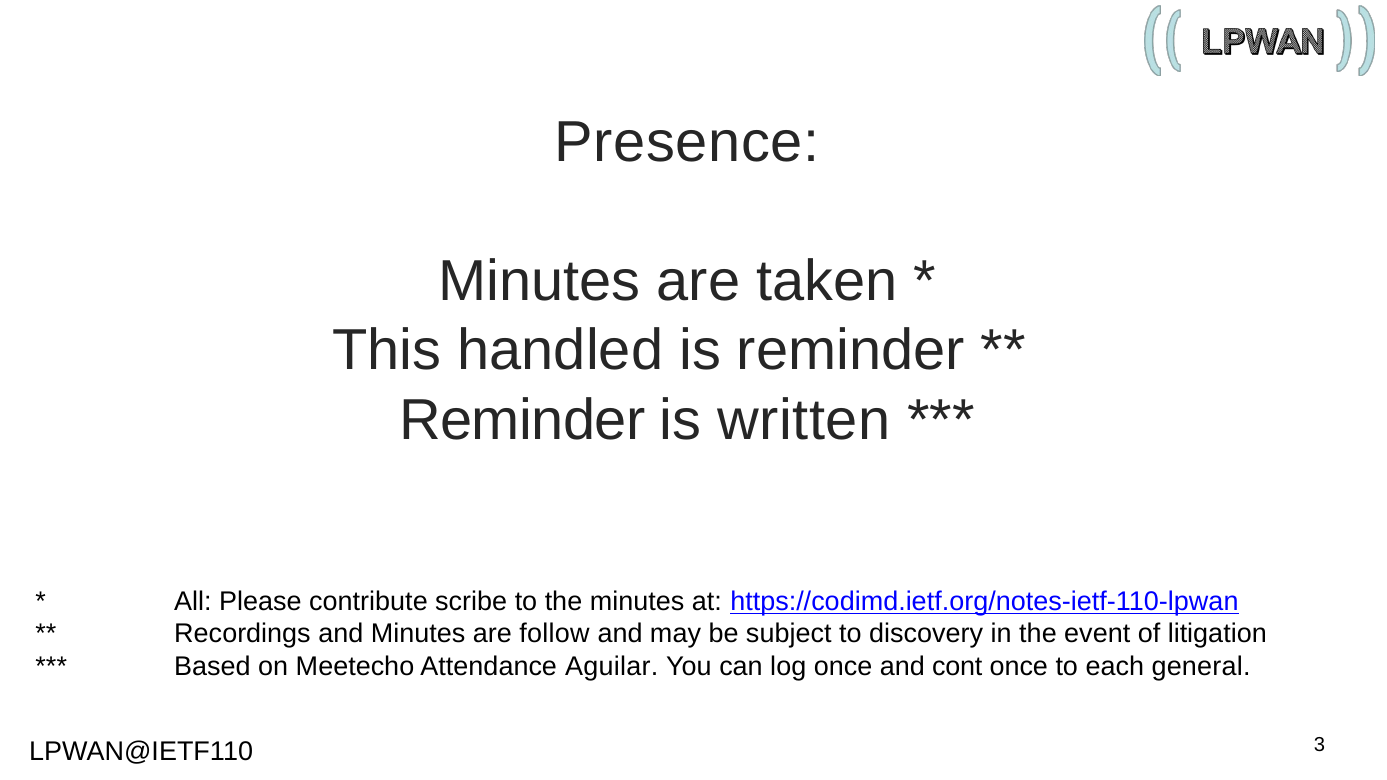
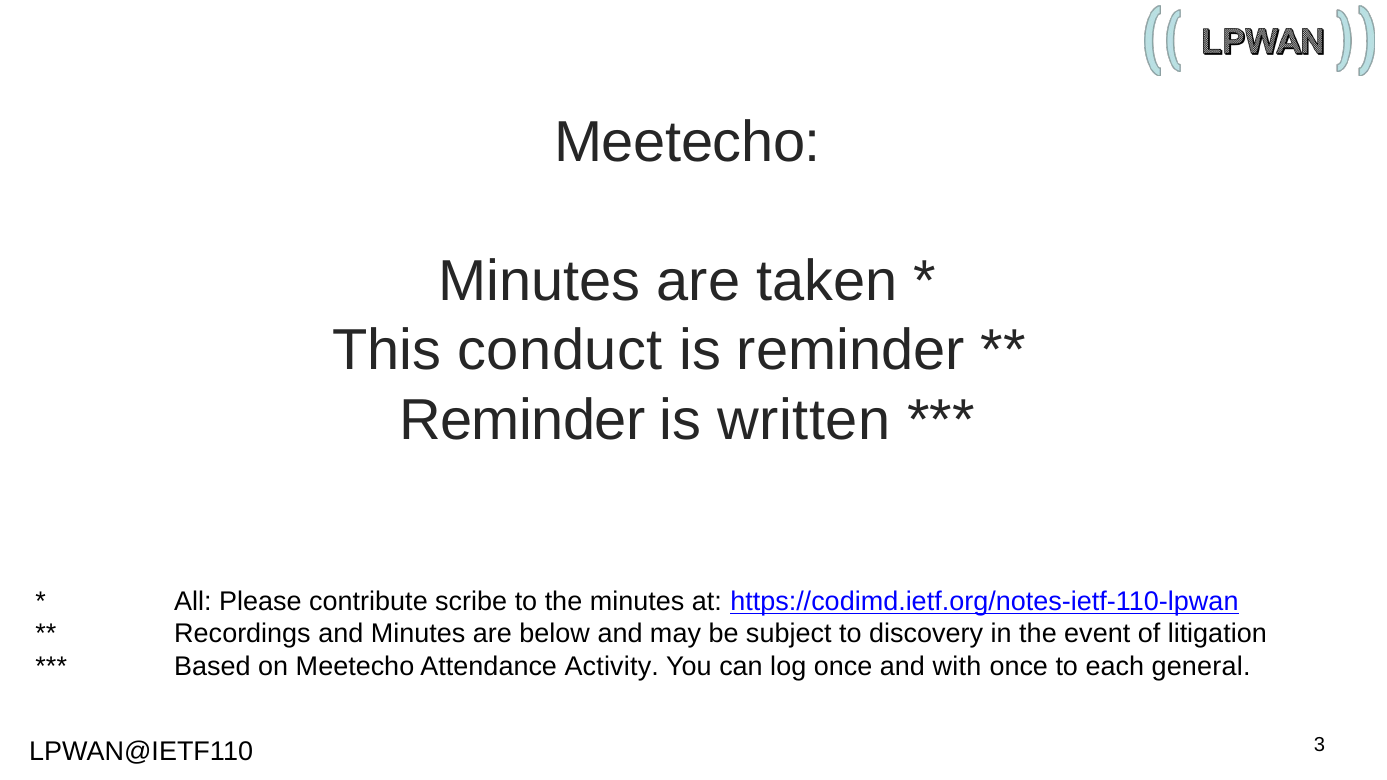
Presence at (687, 143): Presence -> Meetecho
handled: handled -> conduct
follow: follow -> below
Aguilar: Aguilar -> Activity
cont: cont -> with
